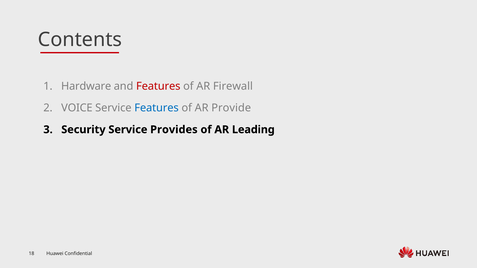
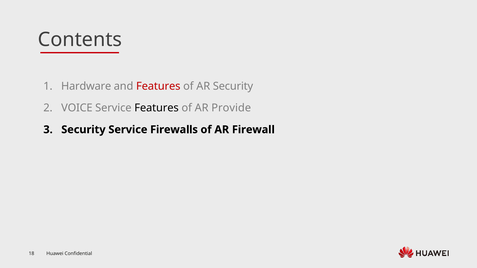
AR Firewall: Firewall -> Security
Features at (157, 108) colour: blue -> black
Provides: Provides -> Firewalls
Leading: Leading -> Firewall
